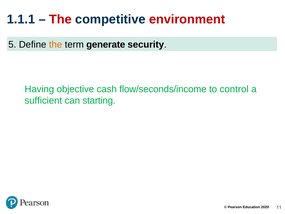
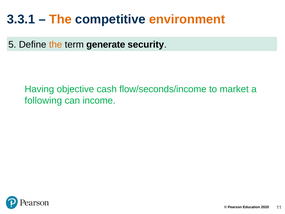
1.1.1: 1.1.1 -> 3.3.1
The at (60, 19) colour: red -> orange
environment colour: red -> orange
control: control -> market
sufficient: sufficient -> following
starting: starting -> income
